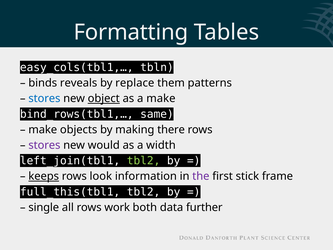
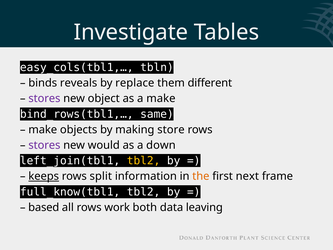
Formatting: Formatting -> Investigate
patterns: patterns -> different
stores at (44, 98) colour: blue -> purple
object underline: present -> none
there: there -> store
width: width -> down
tbl2 at (144, 161) colour: light green -> yellow
look: look -> split
the colour: purple -> orange
stick: stick -> next
full_this(tbl1: full_this(tbl1 -> full_know(tbl1
single: single -> based
further: further -> leaving
